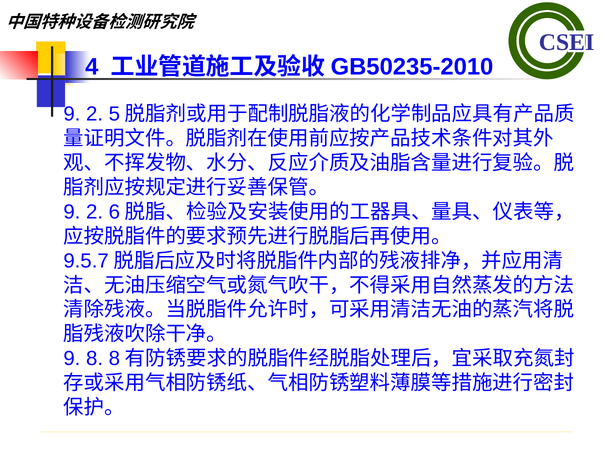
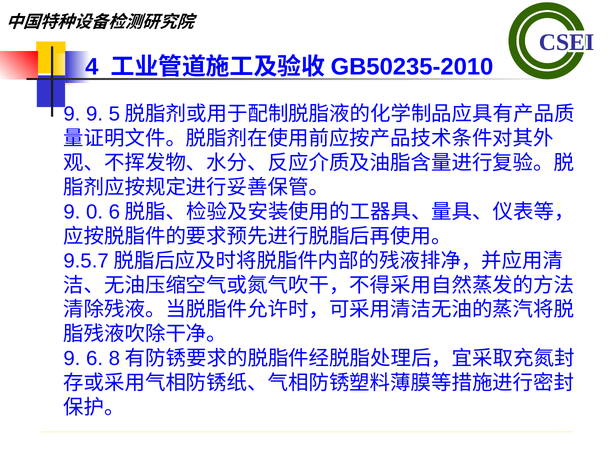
2 at (95, 114): 2 -> 9
2 at (95, 212): 2 -> 0
8: 8 -> 6
